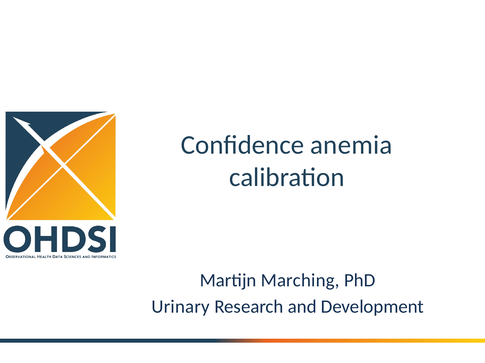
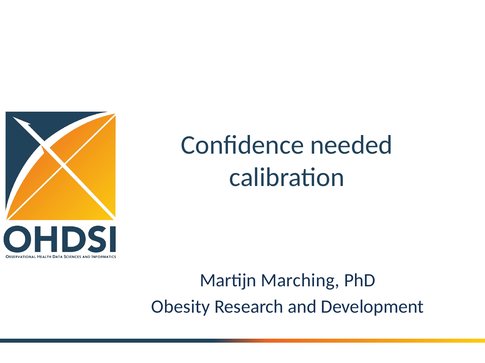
anemia: anemia -> needed
Urinary: Urinary -> Obesity
